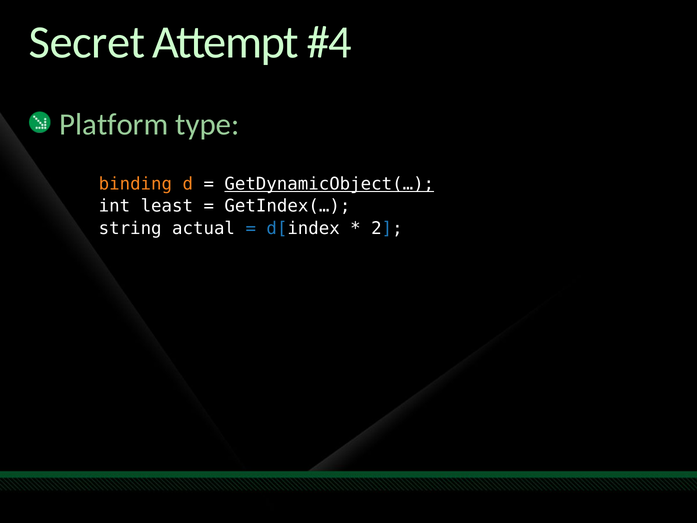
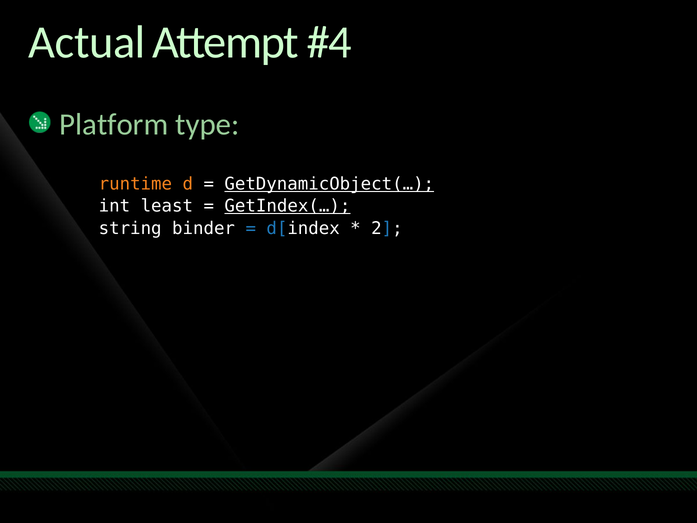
Secret: Secret -> Actual
binding: binding -> runtime
GetIndex(… underline: none -> present
actual: actual -> binder
